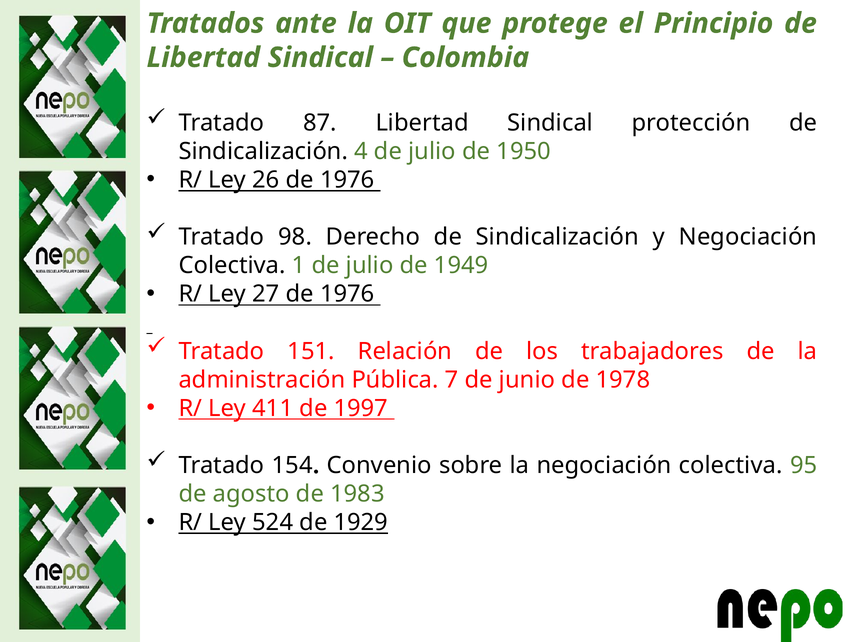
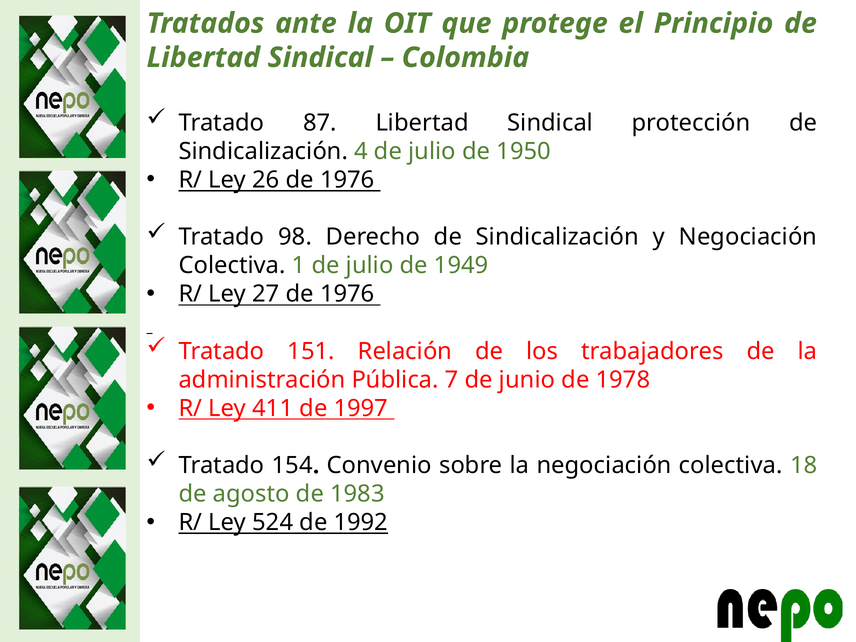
95: 95 -> 18
1929: 1929 -> 1992
